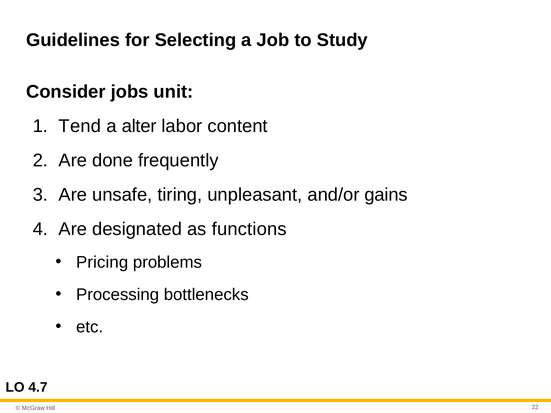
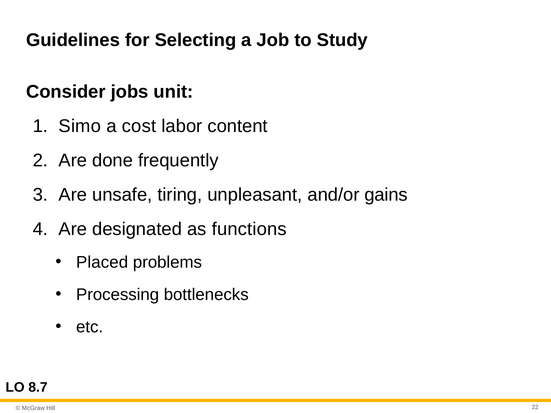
Tend: Tend -> Simo
alter: alter -> cost
Pricing: Pricing -> Placed
4.7: 4.7 -> 8.7
